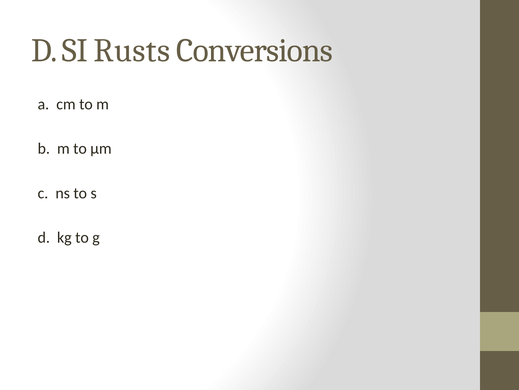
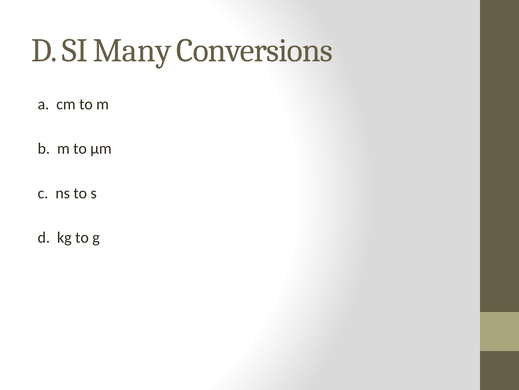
Rusts: Rusts -> Many
